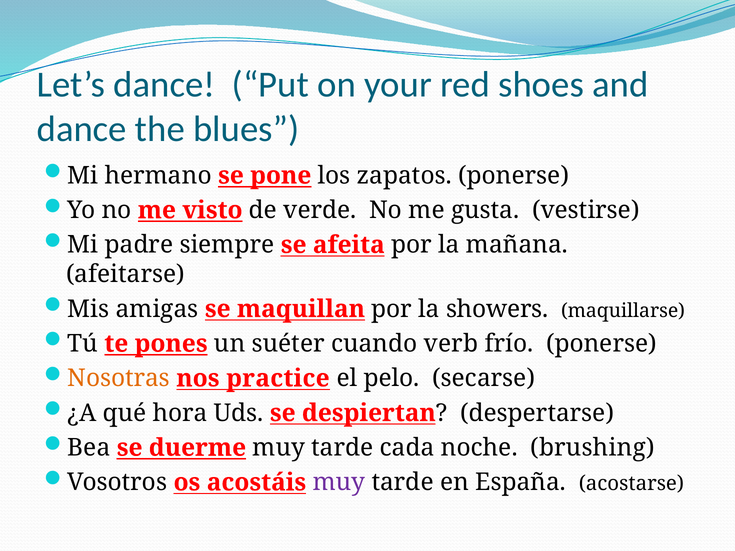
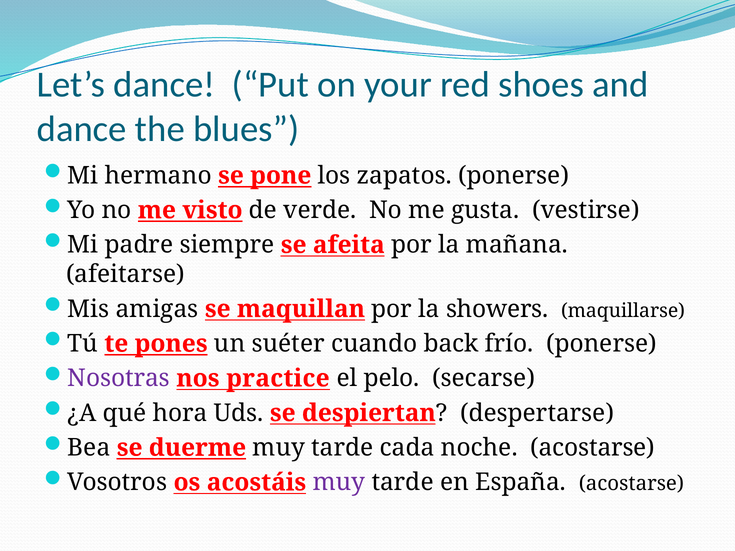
verb: verb -> back
Nosotras colour: orange -> purple
noche brushing: brushing -> acostarse
